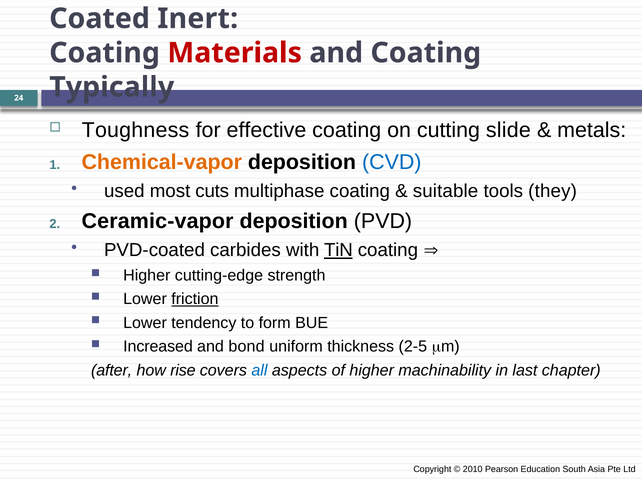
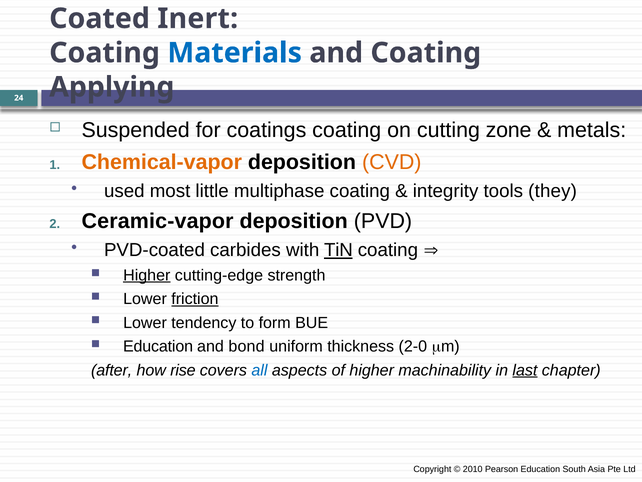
Materials colour: red -> blue
Typically: Typically -> Applying
Toughness: Toughness -> Suspended
effective: effective -> coatings
slide: slide -> zone
CVD colour: blue -> orange
cuts: cuts -> little
suitable: suitable -> integrity
Higher at (147, 275) underline: none -> present
Increased at (158, 346): Increased -> Education
2-5: 2-5 -> 2-0
last underline: none -> present
